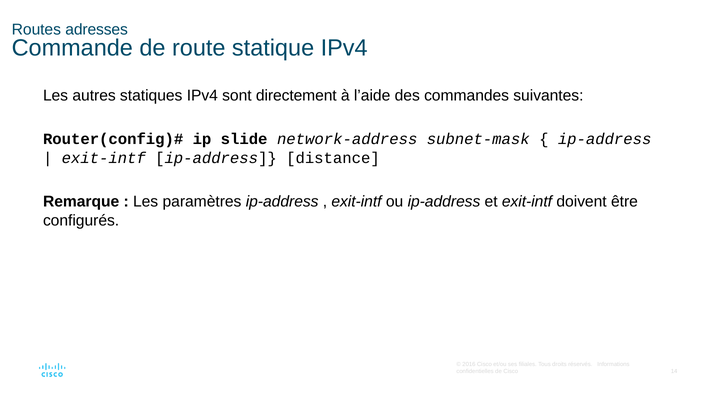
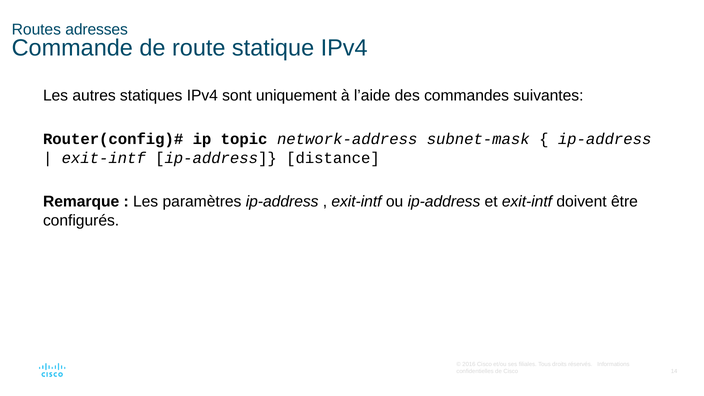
directement: directement -> uniquement
slide: slide -> topic
